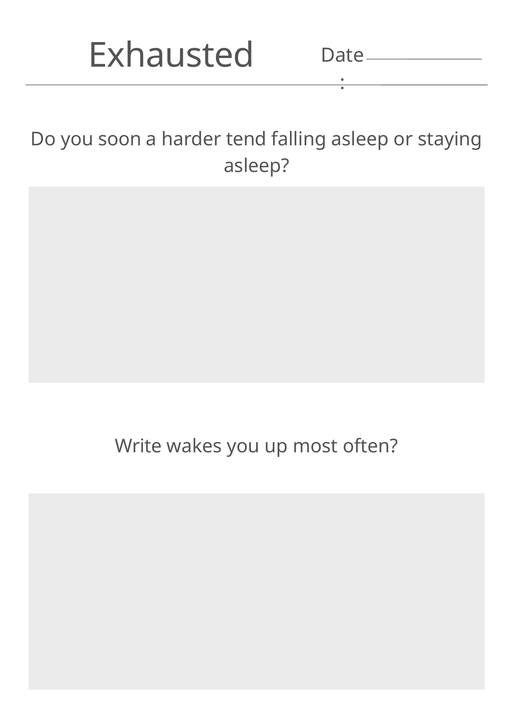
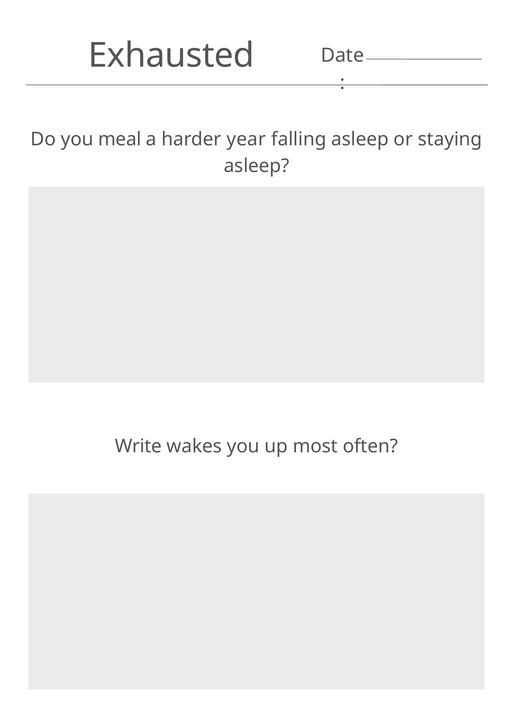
soon: soon -> meal
tend: tend -> year
